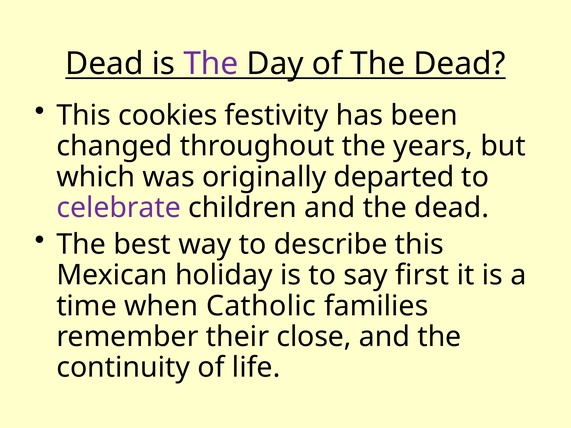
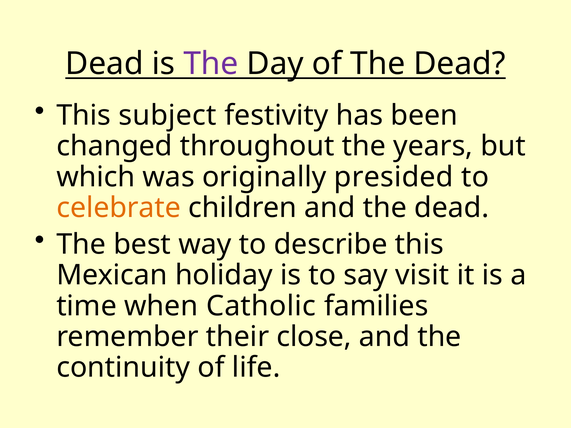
cookies: cookies -> subject
departed: departed -> presided
celebrate colour: purple -> orange
first: first -> visit
